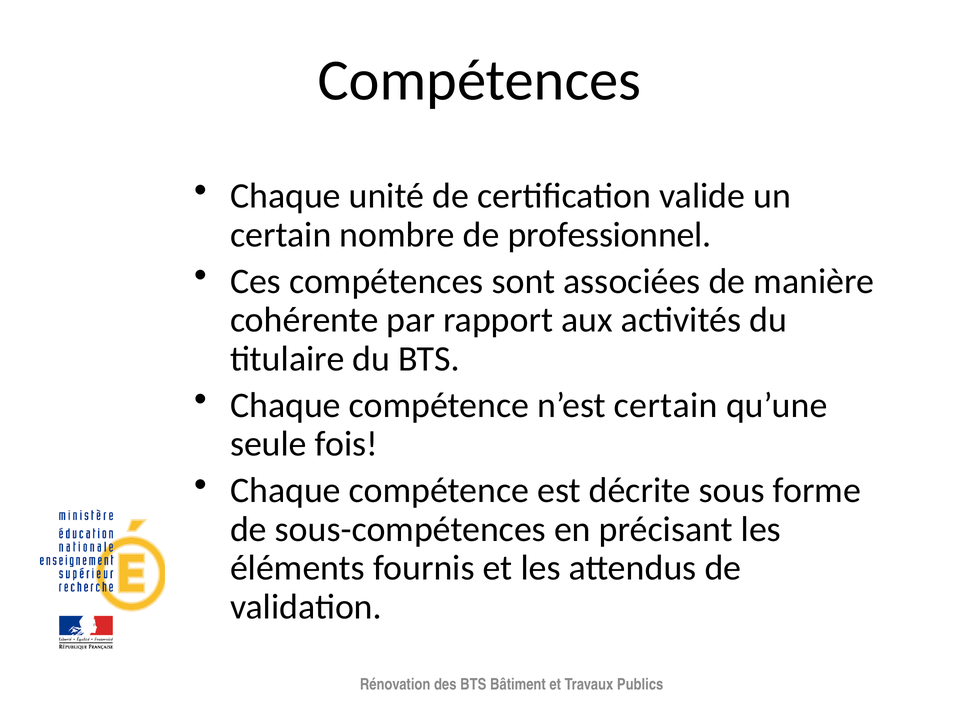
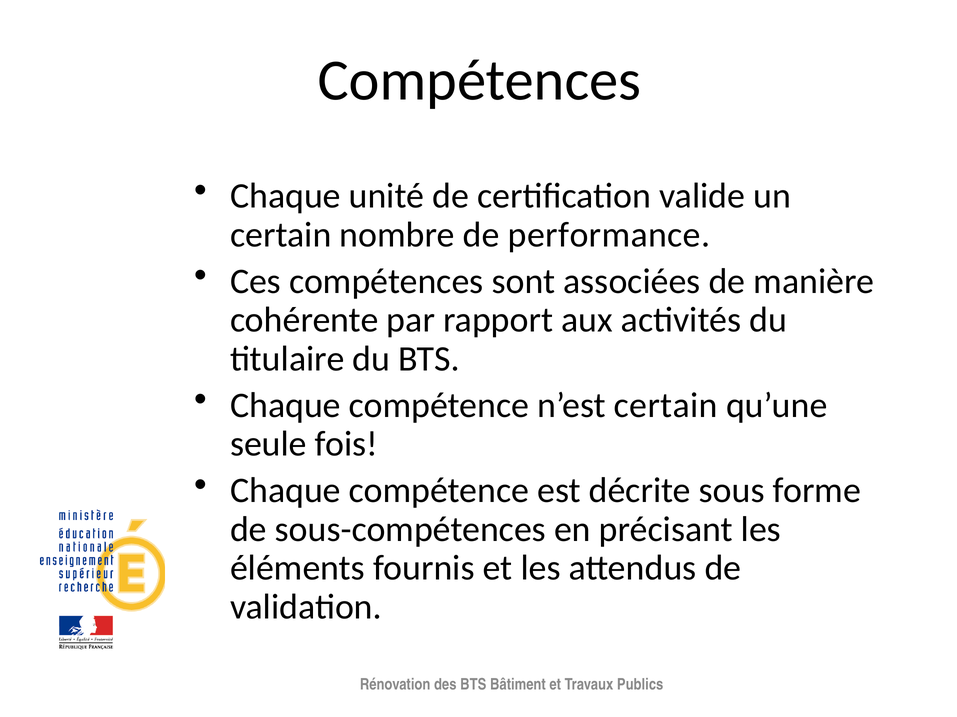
professionnel: professionnel -> performance
